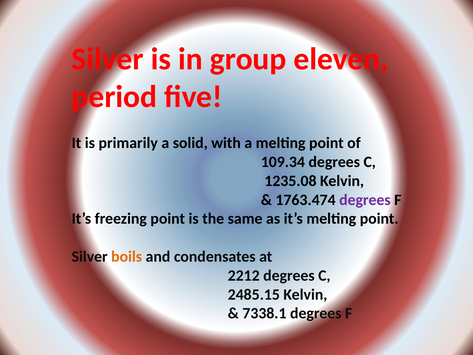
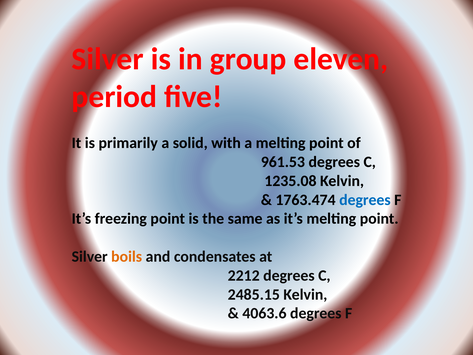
109.34: 109.34 -> 961.53
degrees at (365, 200) colour: purple -> blue
7338.1: 7338.1 -> 4063.6
